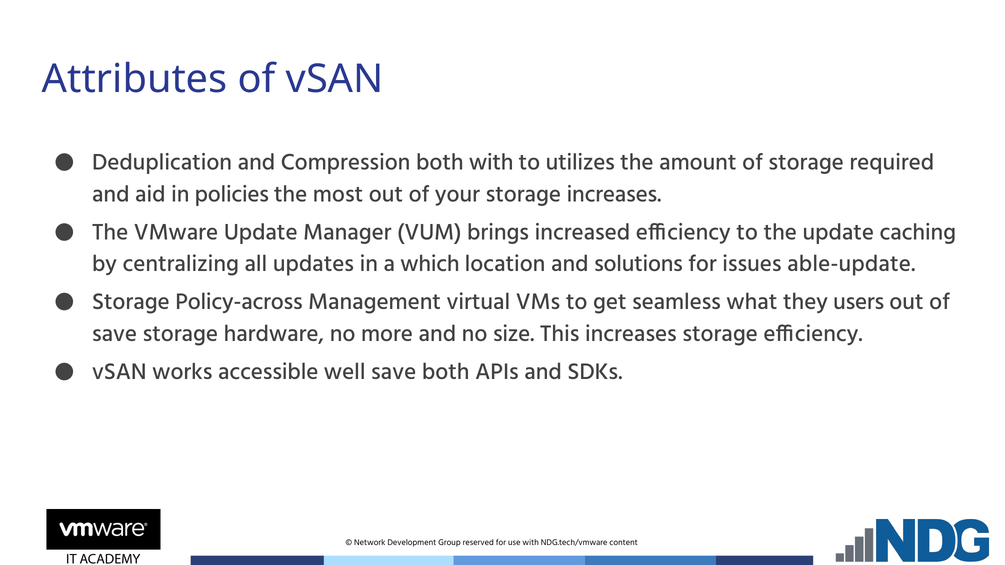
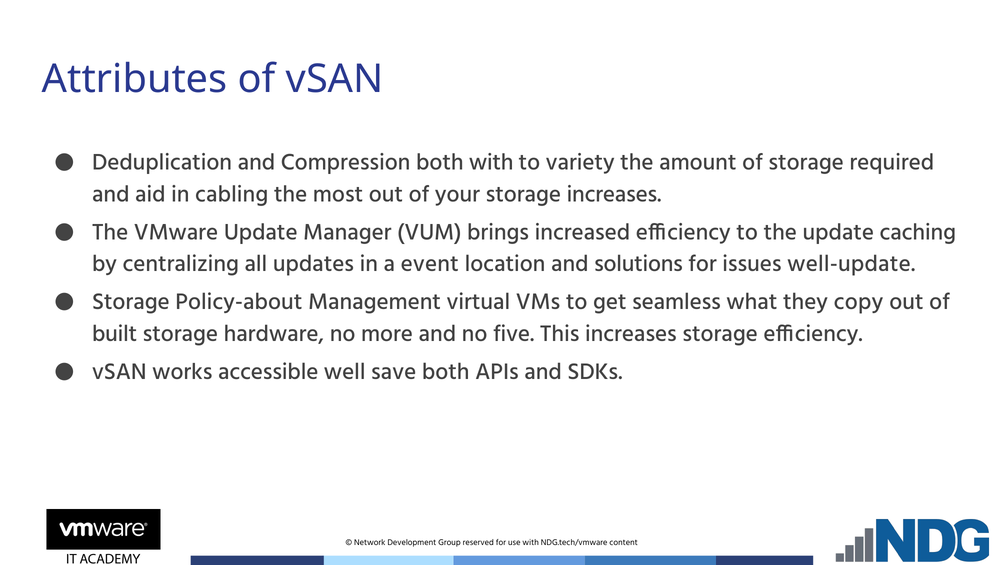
utilizes: utilizes -> variety
policies: policies -> cabling
which: which -> event
able-update: able-update -> well-update
Policy-across: Policy-across -> Policy-about
users: users -> copy
save at (115, 334): save -> built
size: size -> five
